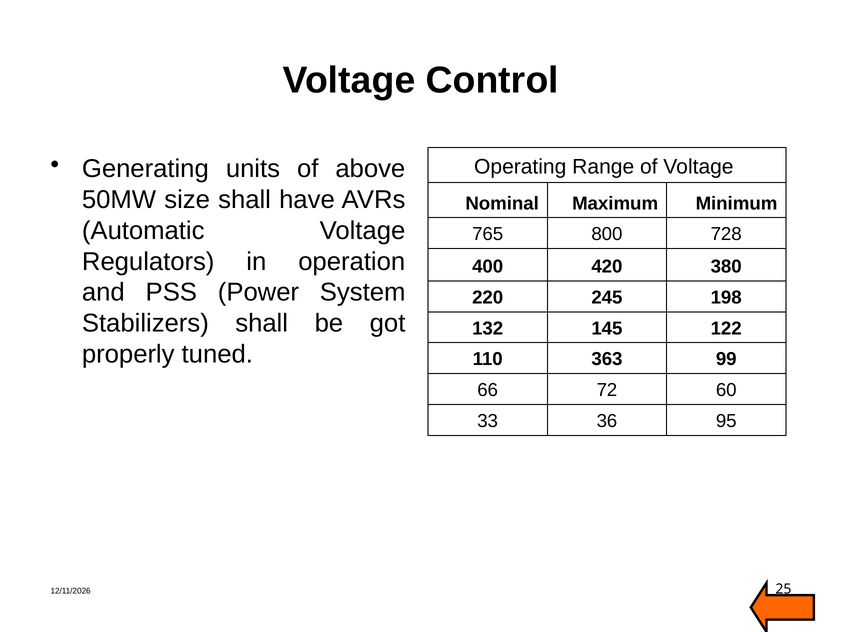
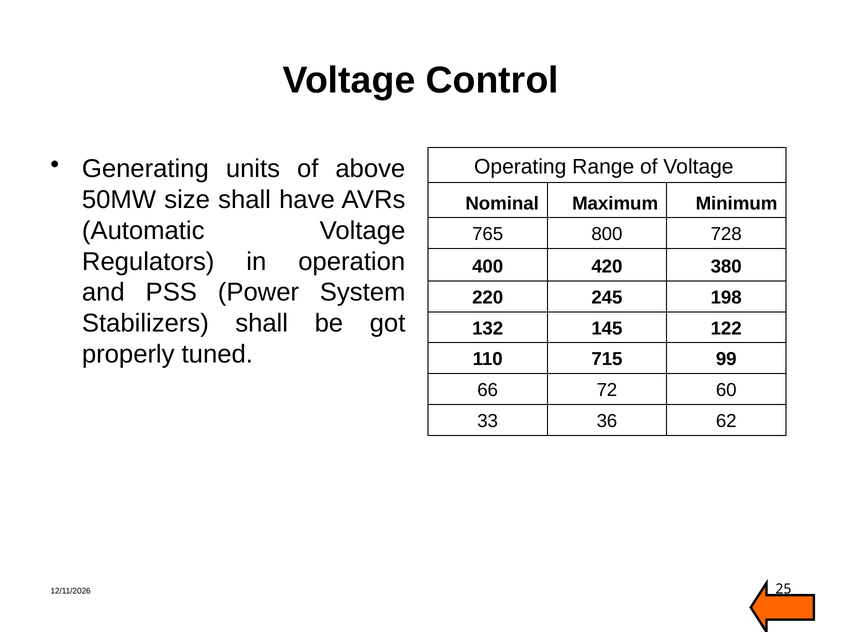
363: 363 -> 715
95: 95 -> 62
